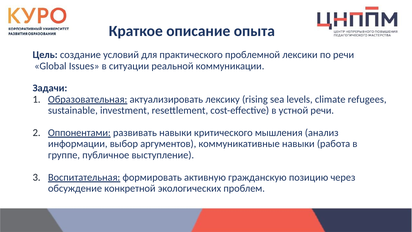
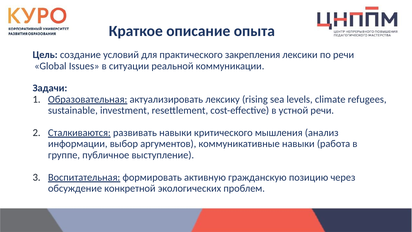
проблемной: проблемной -> закрепления
Оппонентами: Оппонентами -> Сталкиваются
